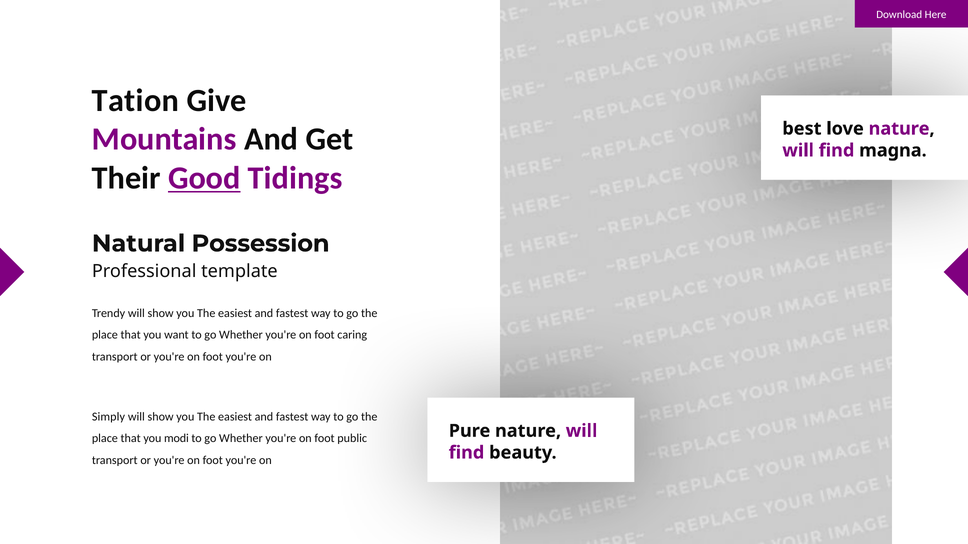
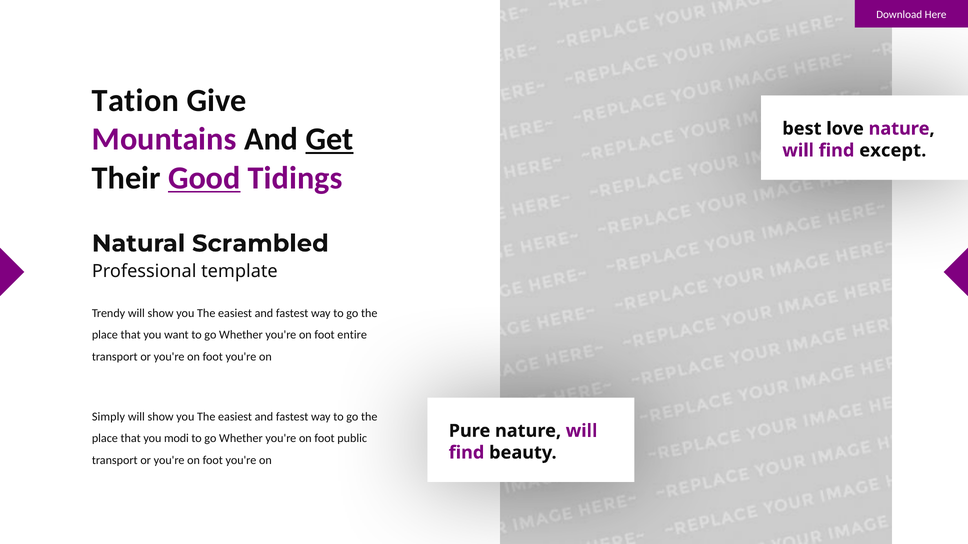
Get underline: none -> present
magna: magna -> except
Possession: Possession -> Scrambled
caring: caring -> entire
